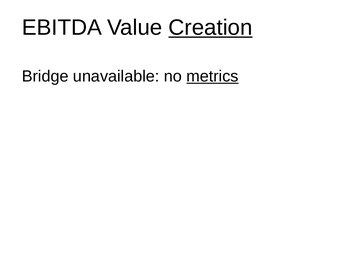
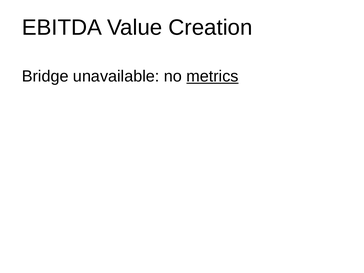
Creation underline: present -> none
